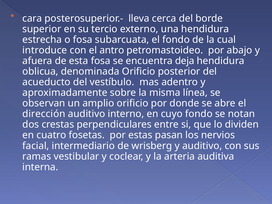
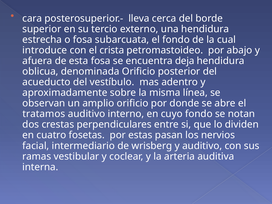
antro: antro -> crista
dirección: dirección -> tratamos
